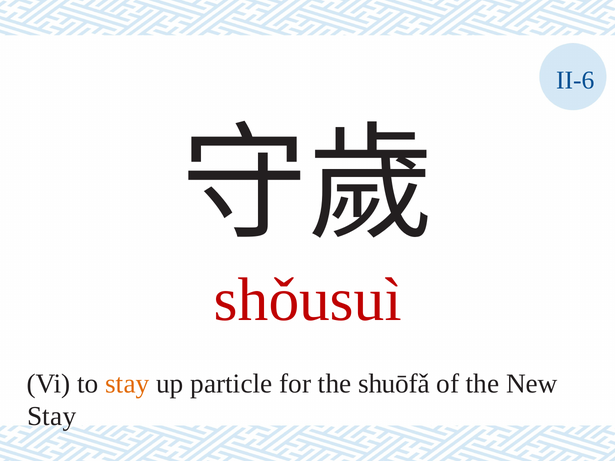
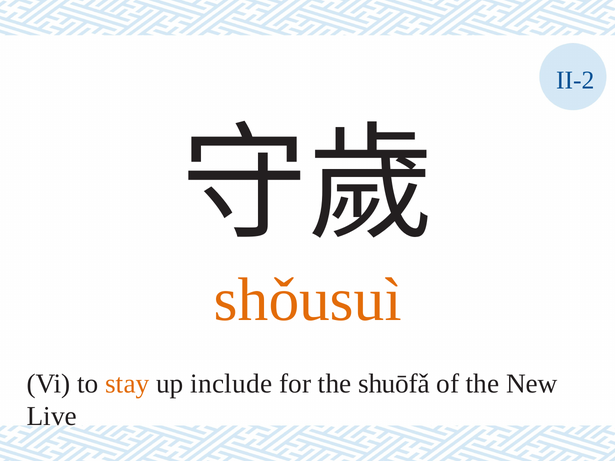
II-6: II-6 -> II-2
shǒusuì colour: red -> orange
particle: particle -> include
Stay at (52, 417): Stay -> Live
